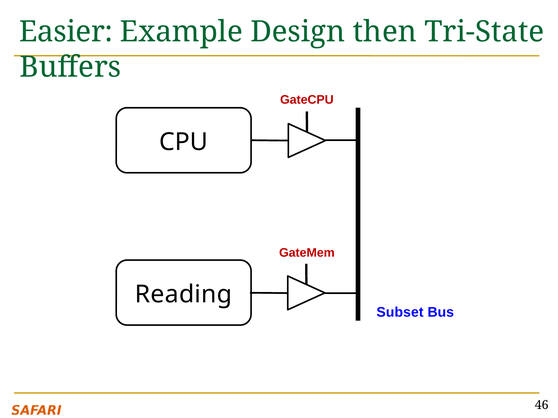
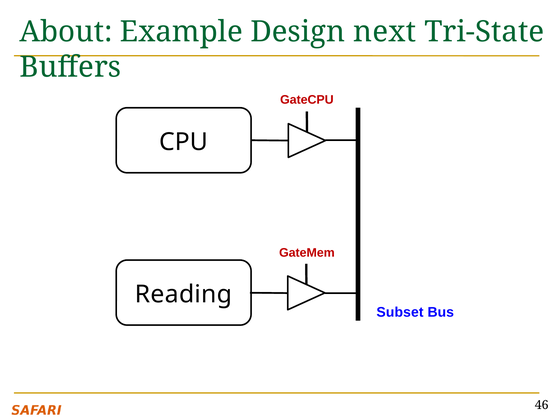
Easier: Easier -> About
then: then -> next
